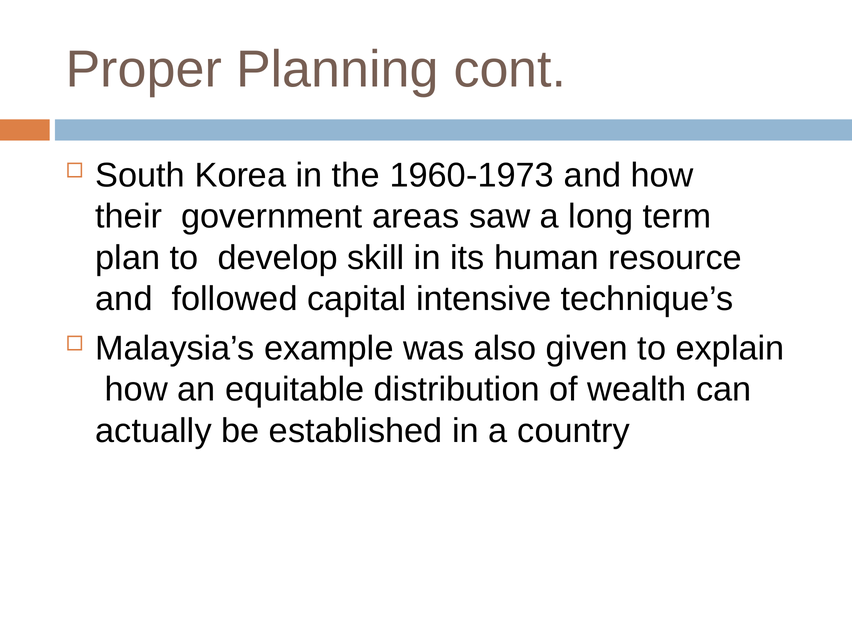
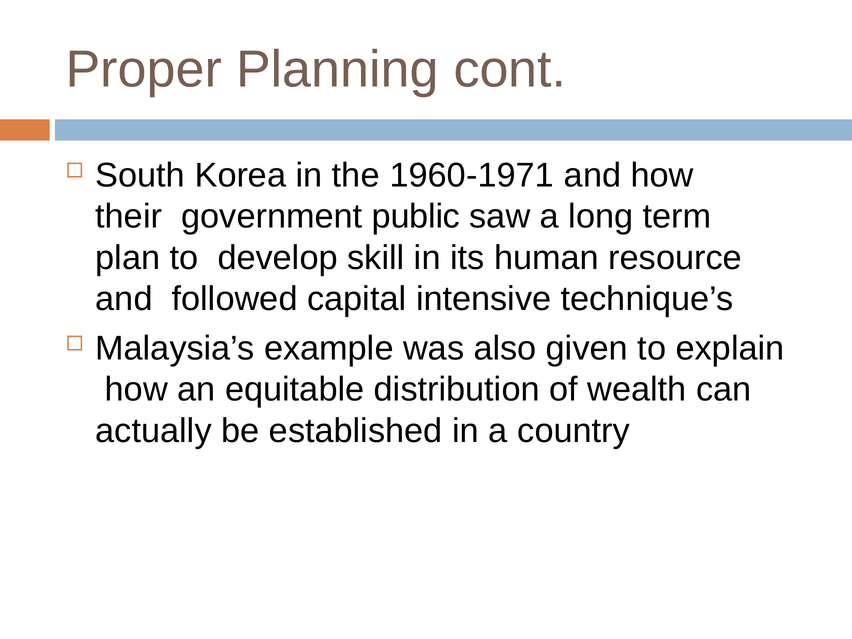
1960-1973: 1960-1973 -> 1960-1971
areas: areas -> public
